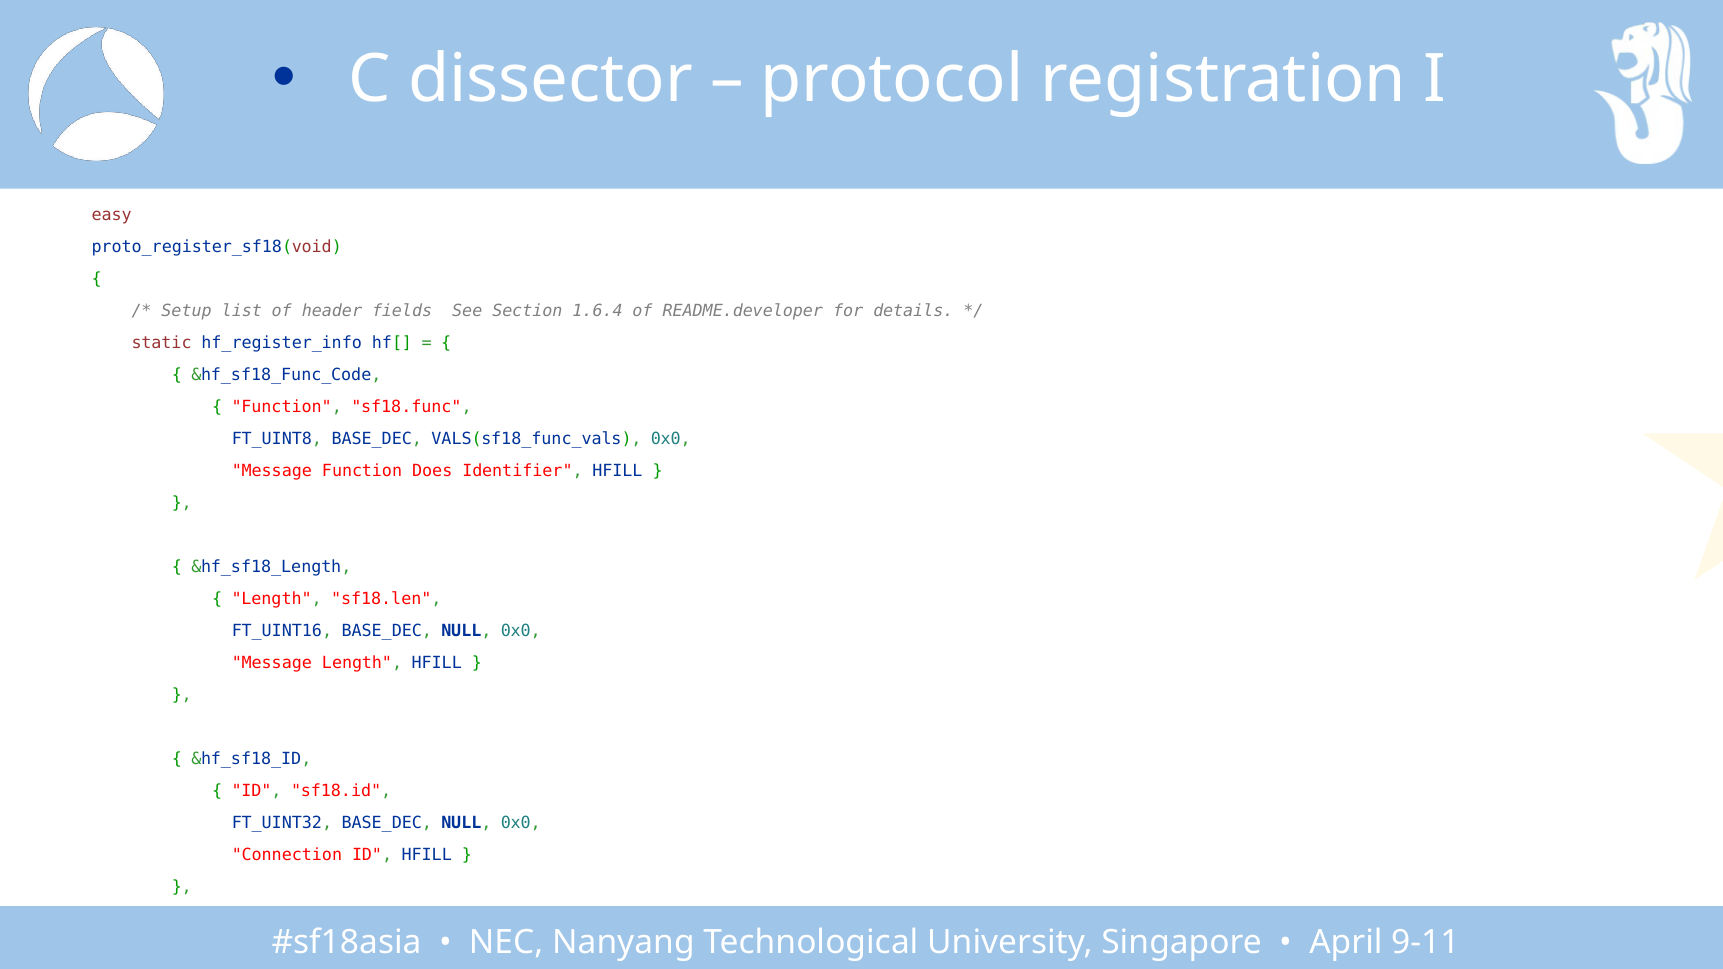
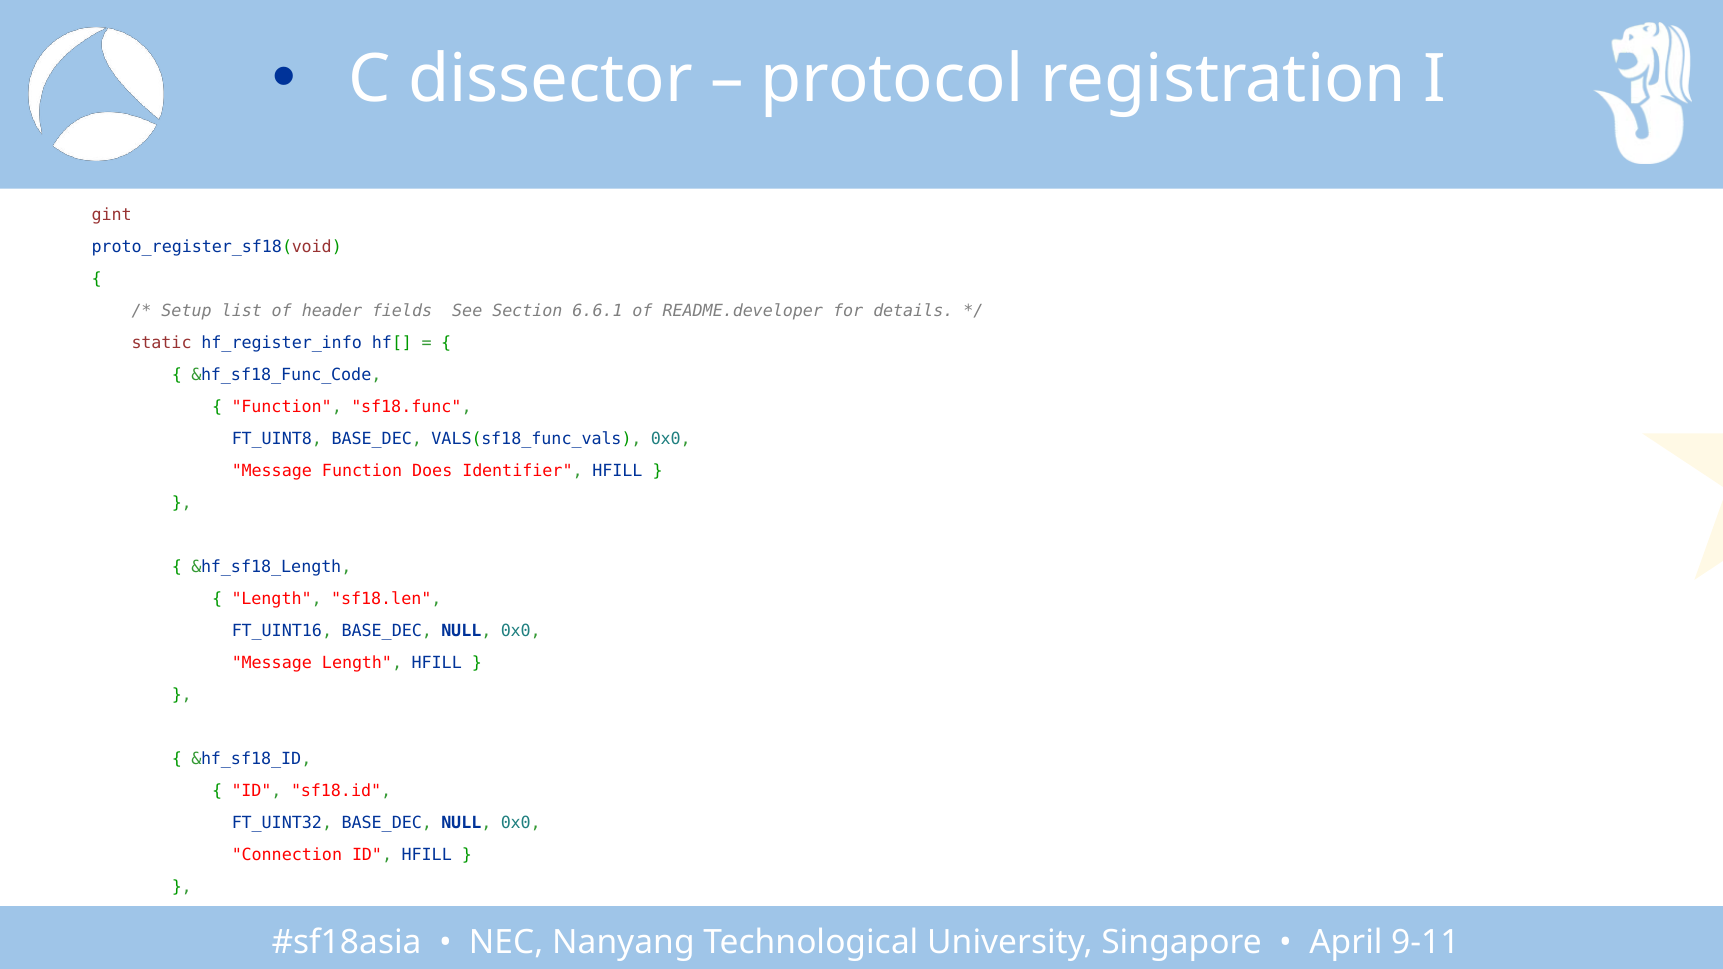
easy: easy -> gint
1.6.4: 1.6.4 -> 6.6.1
